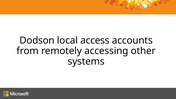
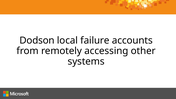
access: access -> failure
